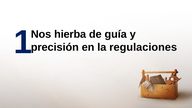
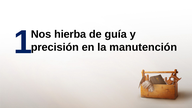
regulaciones: regulaciones -> manutención
